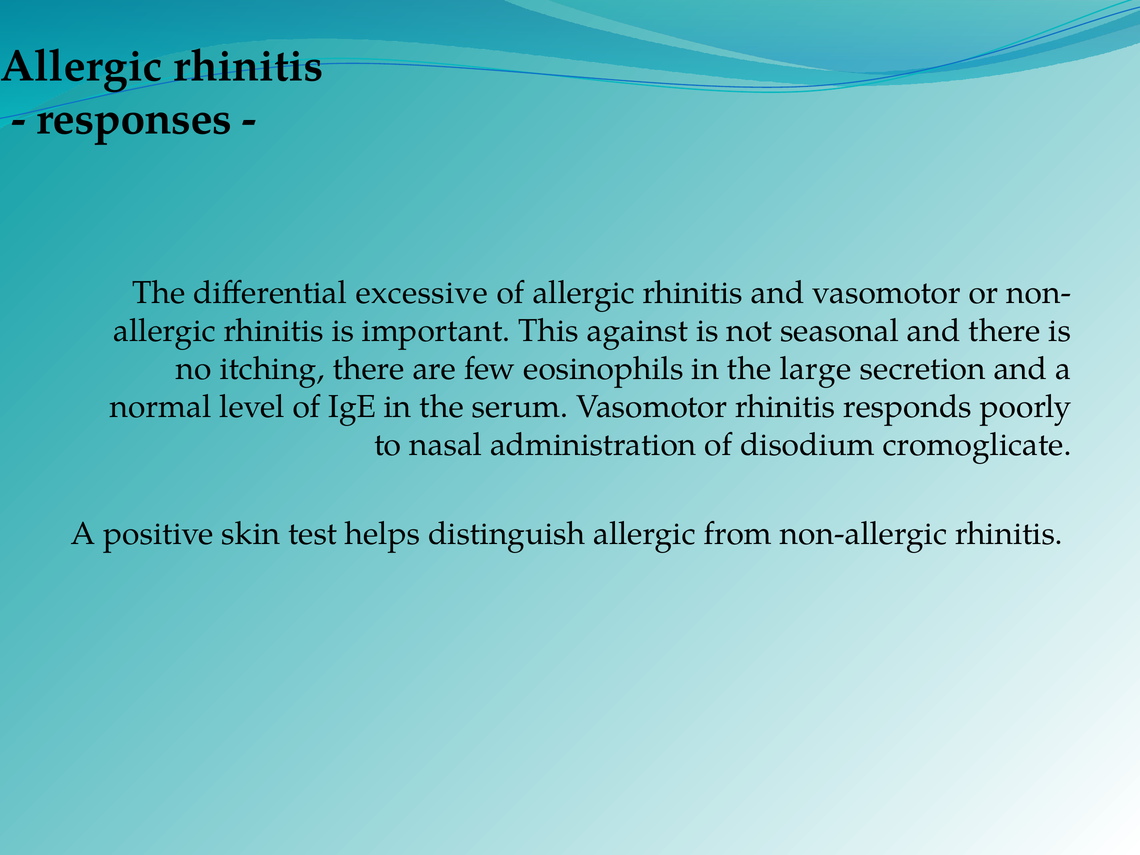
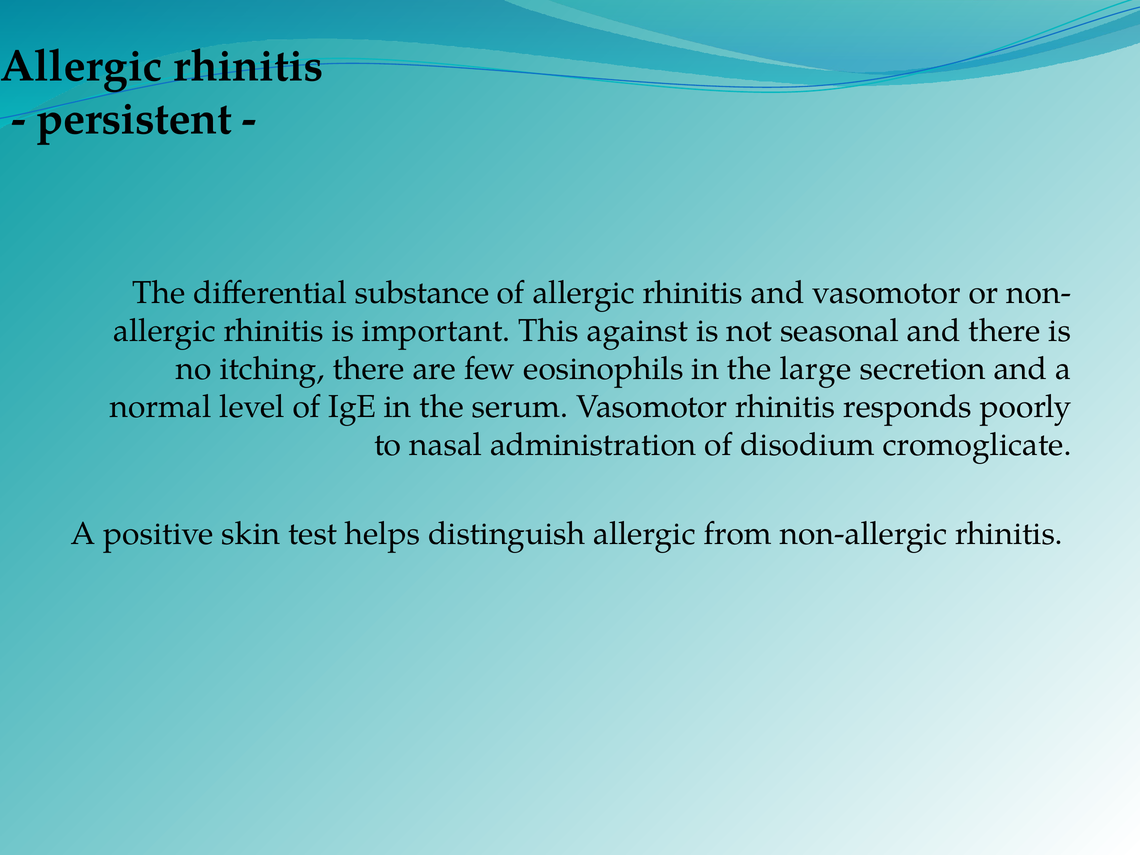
responses: responses -> persistent
excessive: excessive -> substance
